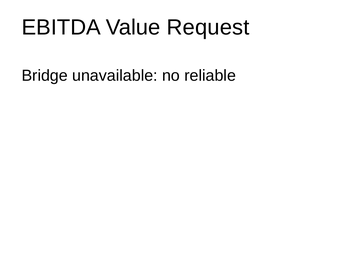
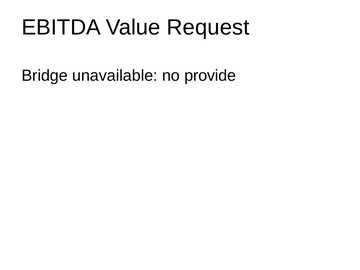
reliable: reliable -> provide
